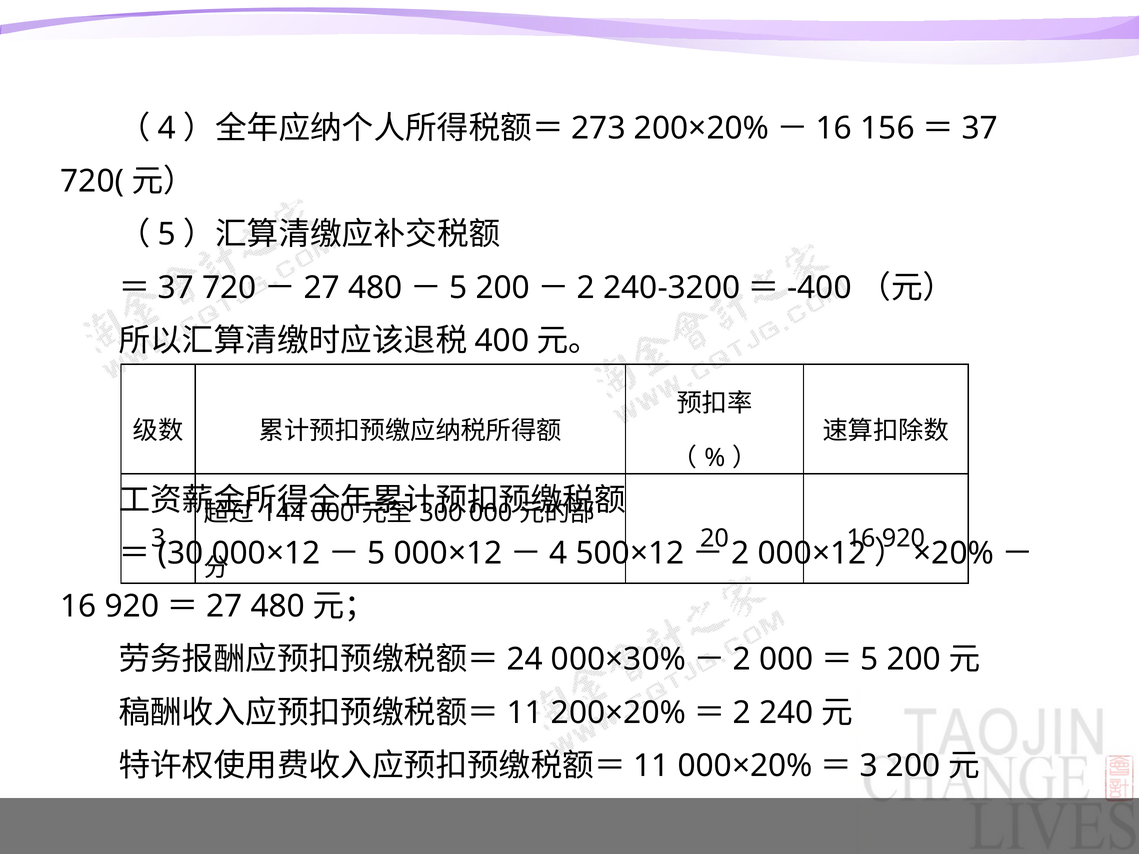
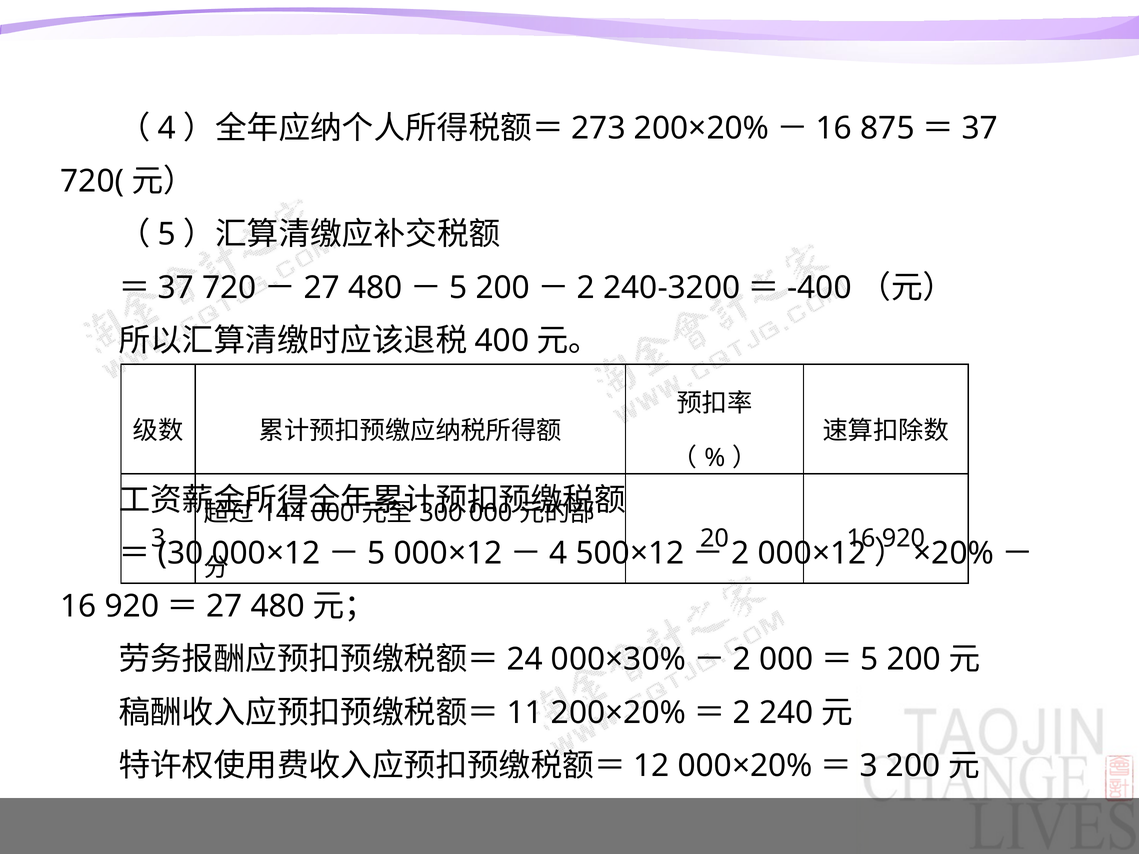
156: 156 -> 875
11 at (651, 766): 11 -> 12
